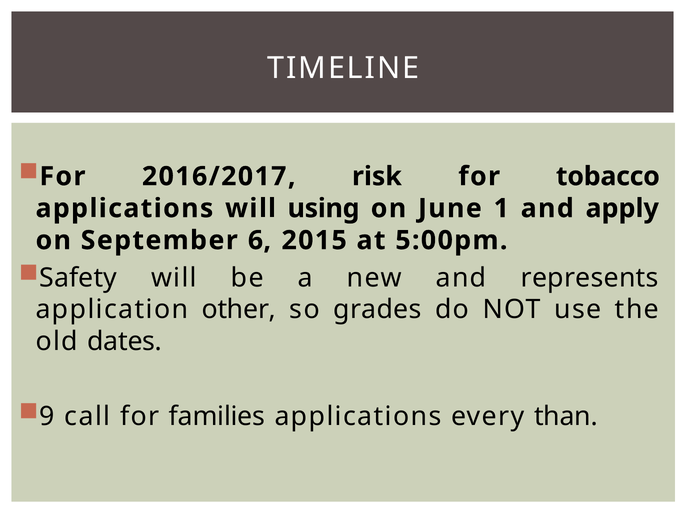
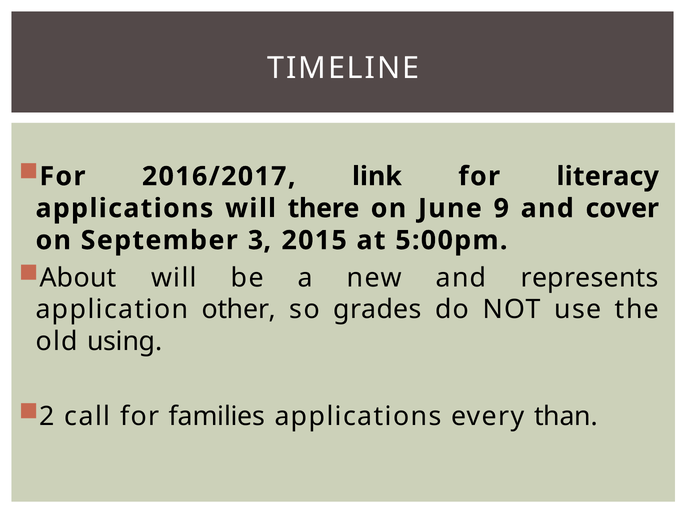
risk: risk -> link
tobacco: tobacco -> literacy
using: using -> there
1: 1 -> 9
apply: apply -> cover
6: 6 -> 3
Safety: Safety -> About
dates: dates -> using
9: 9 -> 2
